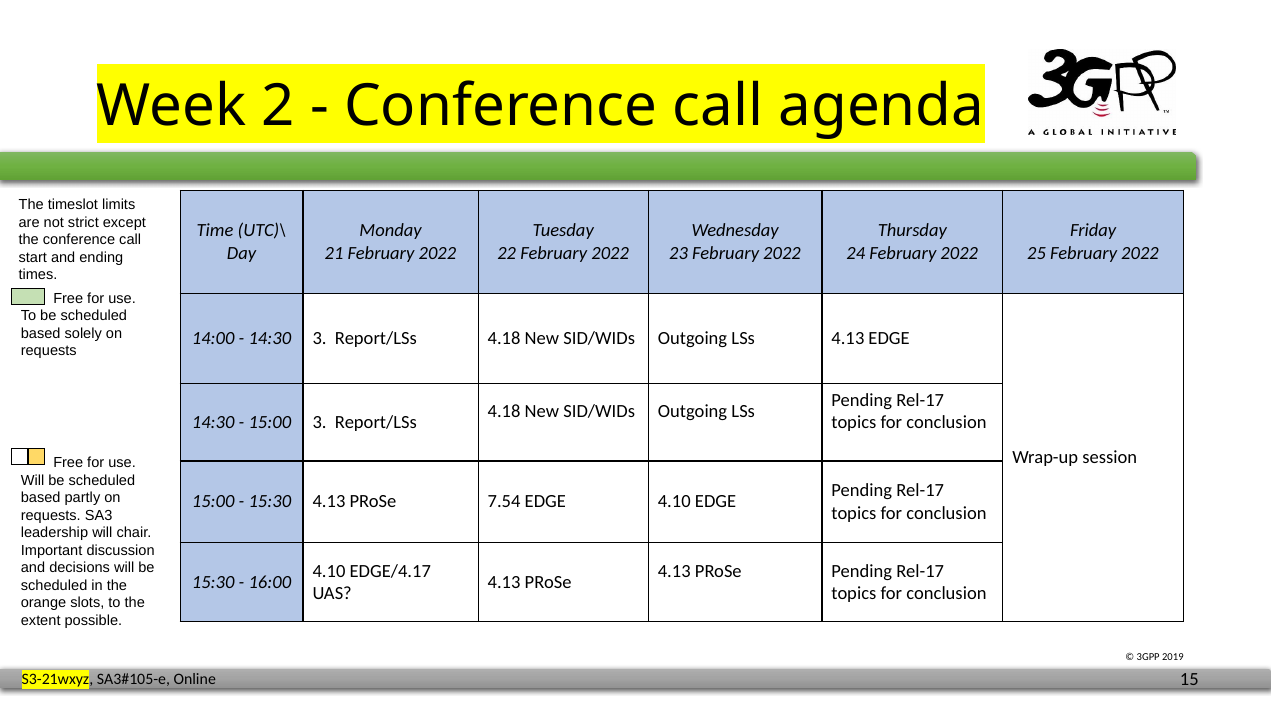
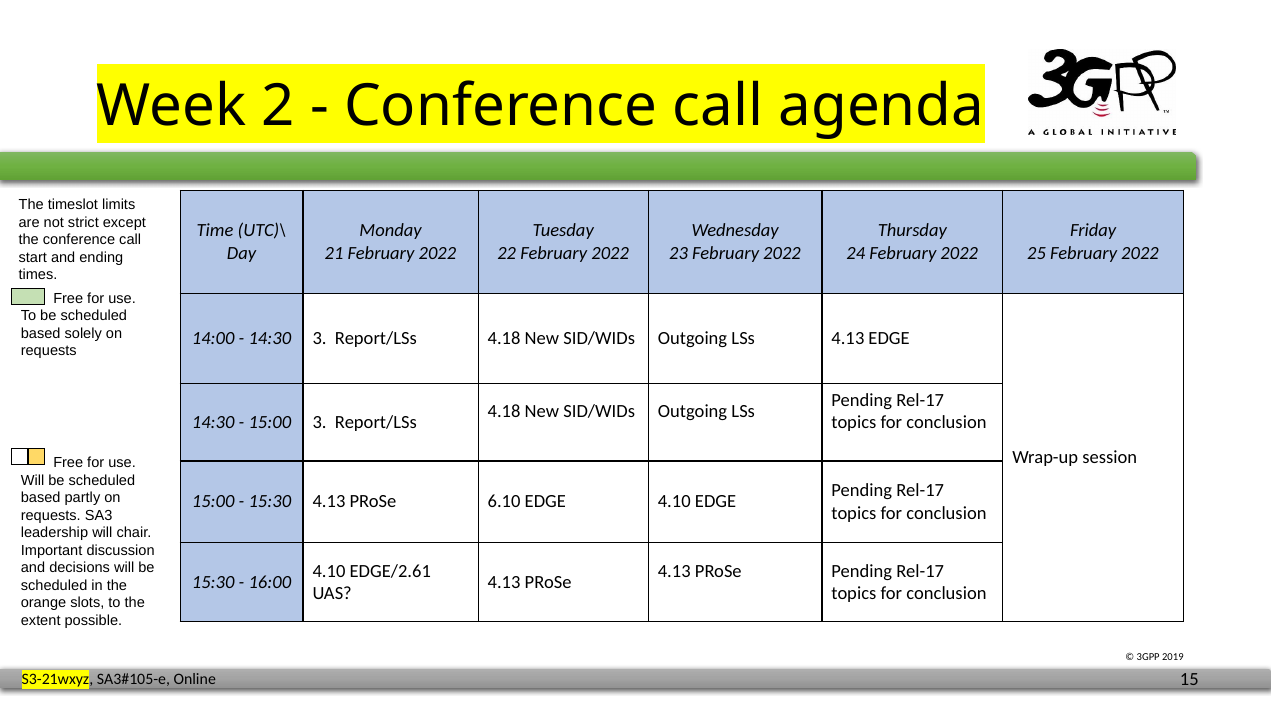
7.54: 7.54 -> 6.10
EDGE/4.17: EDGE/4.17 -> EDGE/2.61
